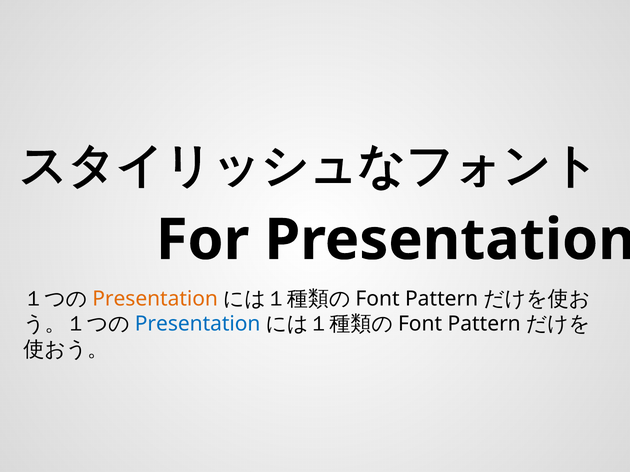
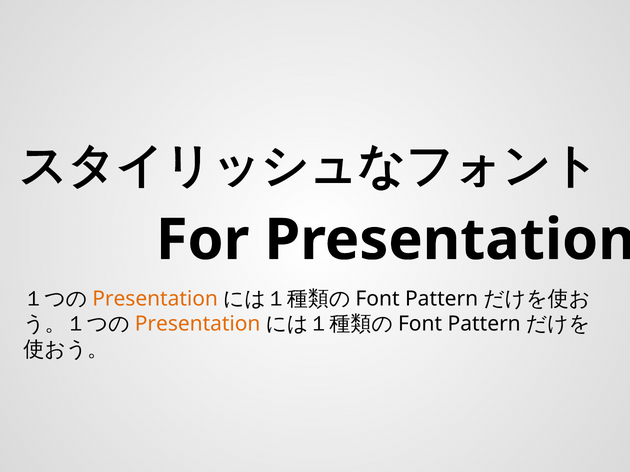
Presentation at (198, 324) colour: blue -> orange
